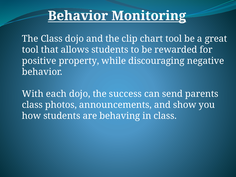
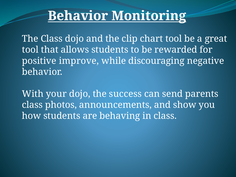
property: property -> improve
each: each -> your
